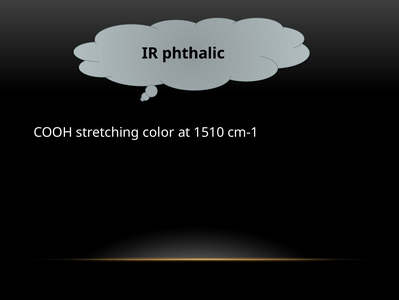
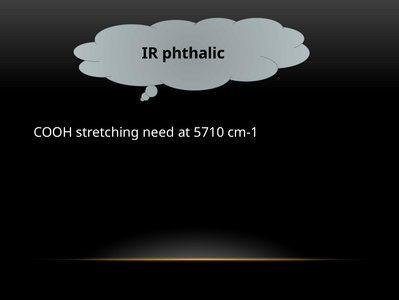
color: color -> need
1510: 1510 -> 5710
